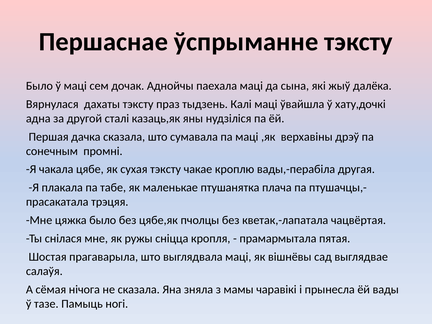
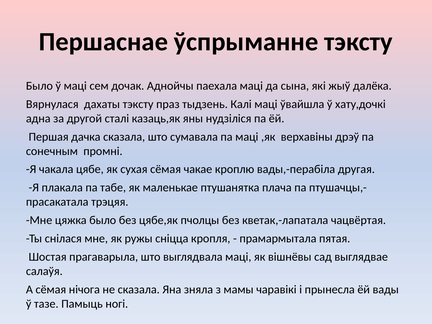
сухая тэксту: тэксту -> сёмая
